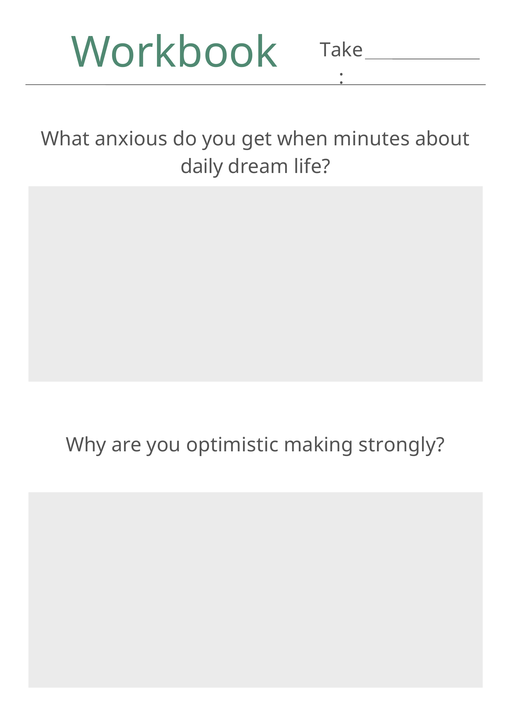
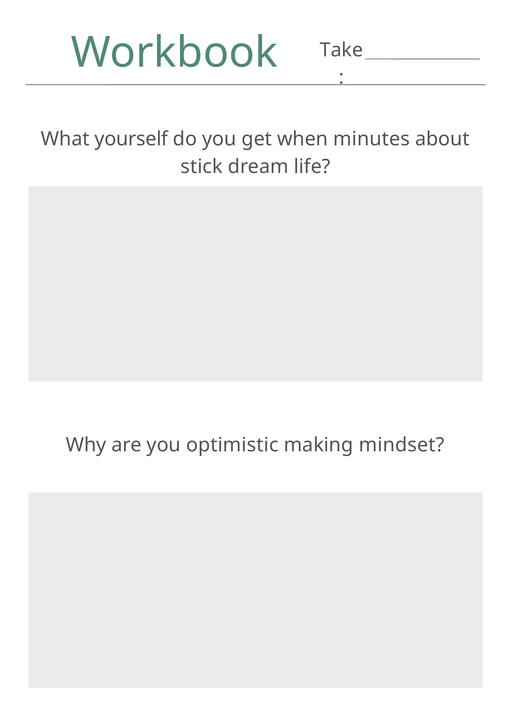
anxious: anxious -> yourself
daily: daily -> stick
strongly: strongly -> mindset
